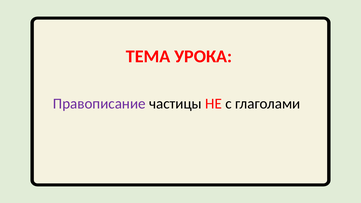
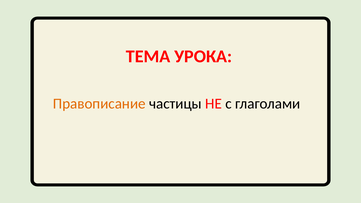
Правописание colour: purple -> orange
